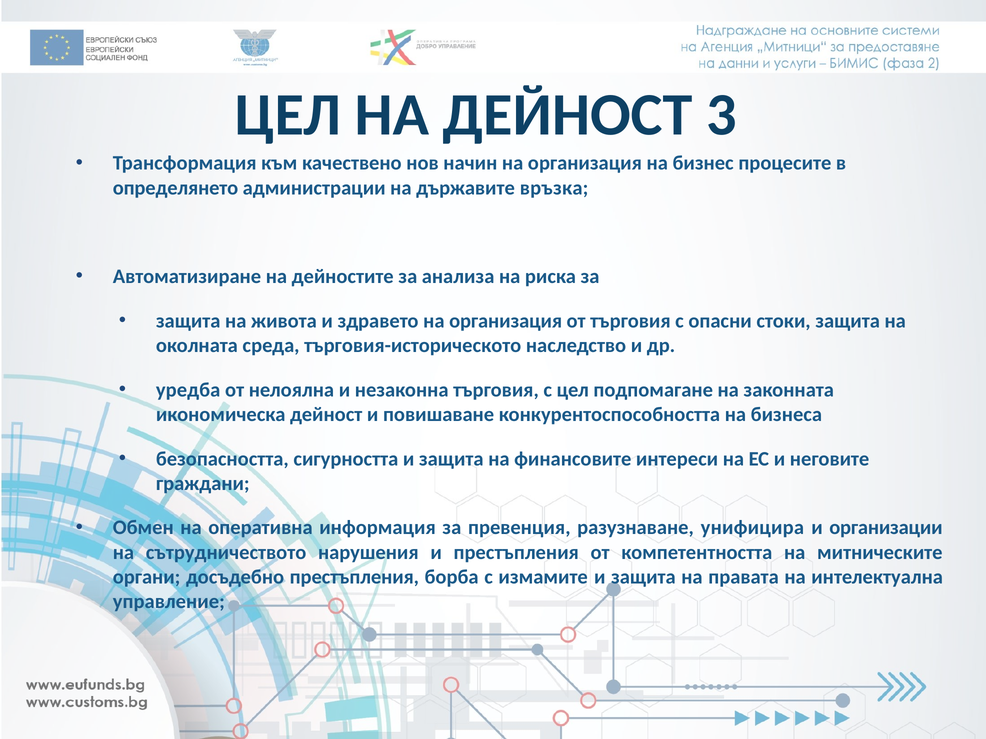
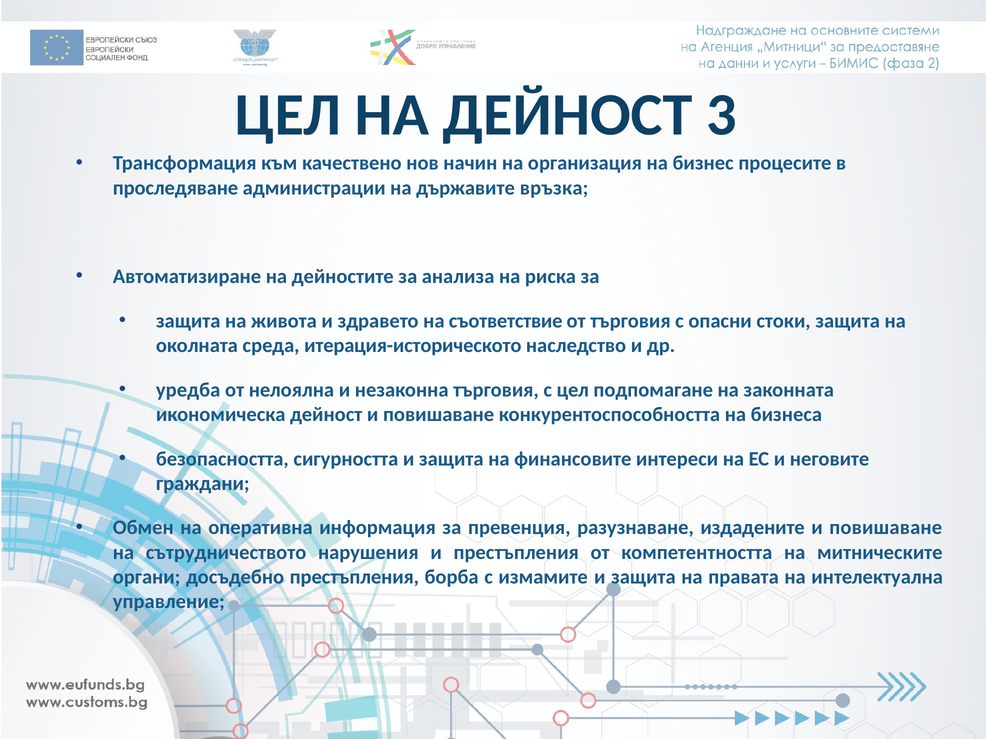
определянето: определянето -> проследяване
здравето на организация: организация -> съответствие
търговия-историческото: търговия-историческото -> итерация-историческото
унифицира: унифицира -> издадените
организации at (886, 528): организации -> повишаване
